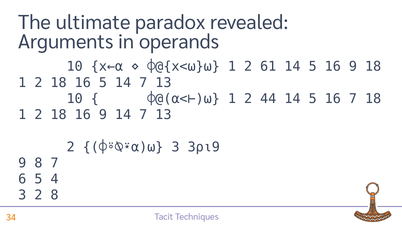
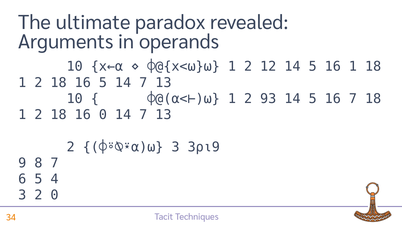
61: 61 -> 12
5 16 9: 9 -> 1
44: 44 -> 93
18 16 9: 9 -> 0
2 8: 8 -> 0
